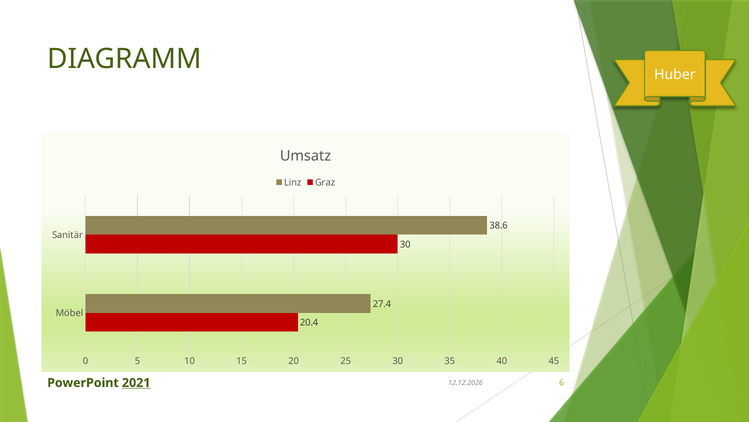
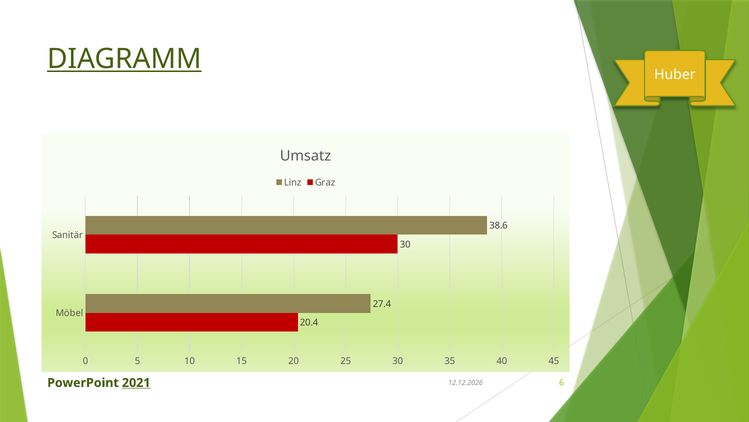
DIAGRAMM underline: none -> present
